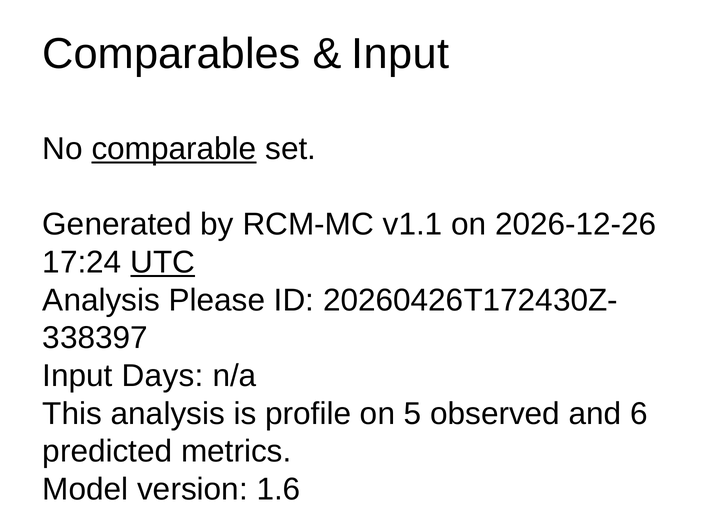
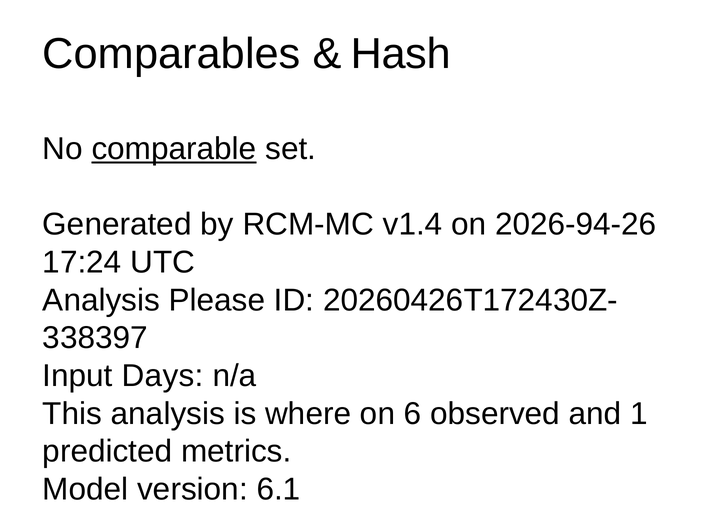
Input at (400, 54): Input -> Hash
v1.1: v1.1 -> v1.4
2026-12-26: 2026-12-26 -> 2026-94-26
UTC underline: present -> none
profile: profile -> where
5: 5 -> 6
6: 6 -> 1
1.6: 1.6 -> 6.1
